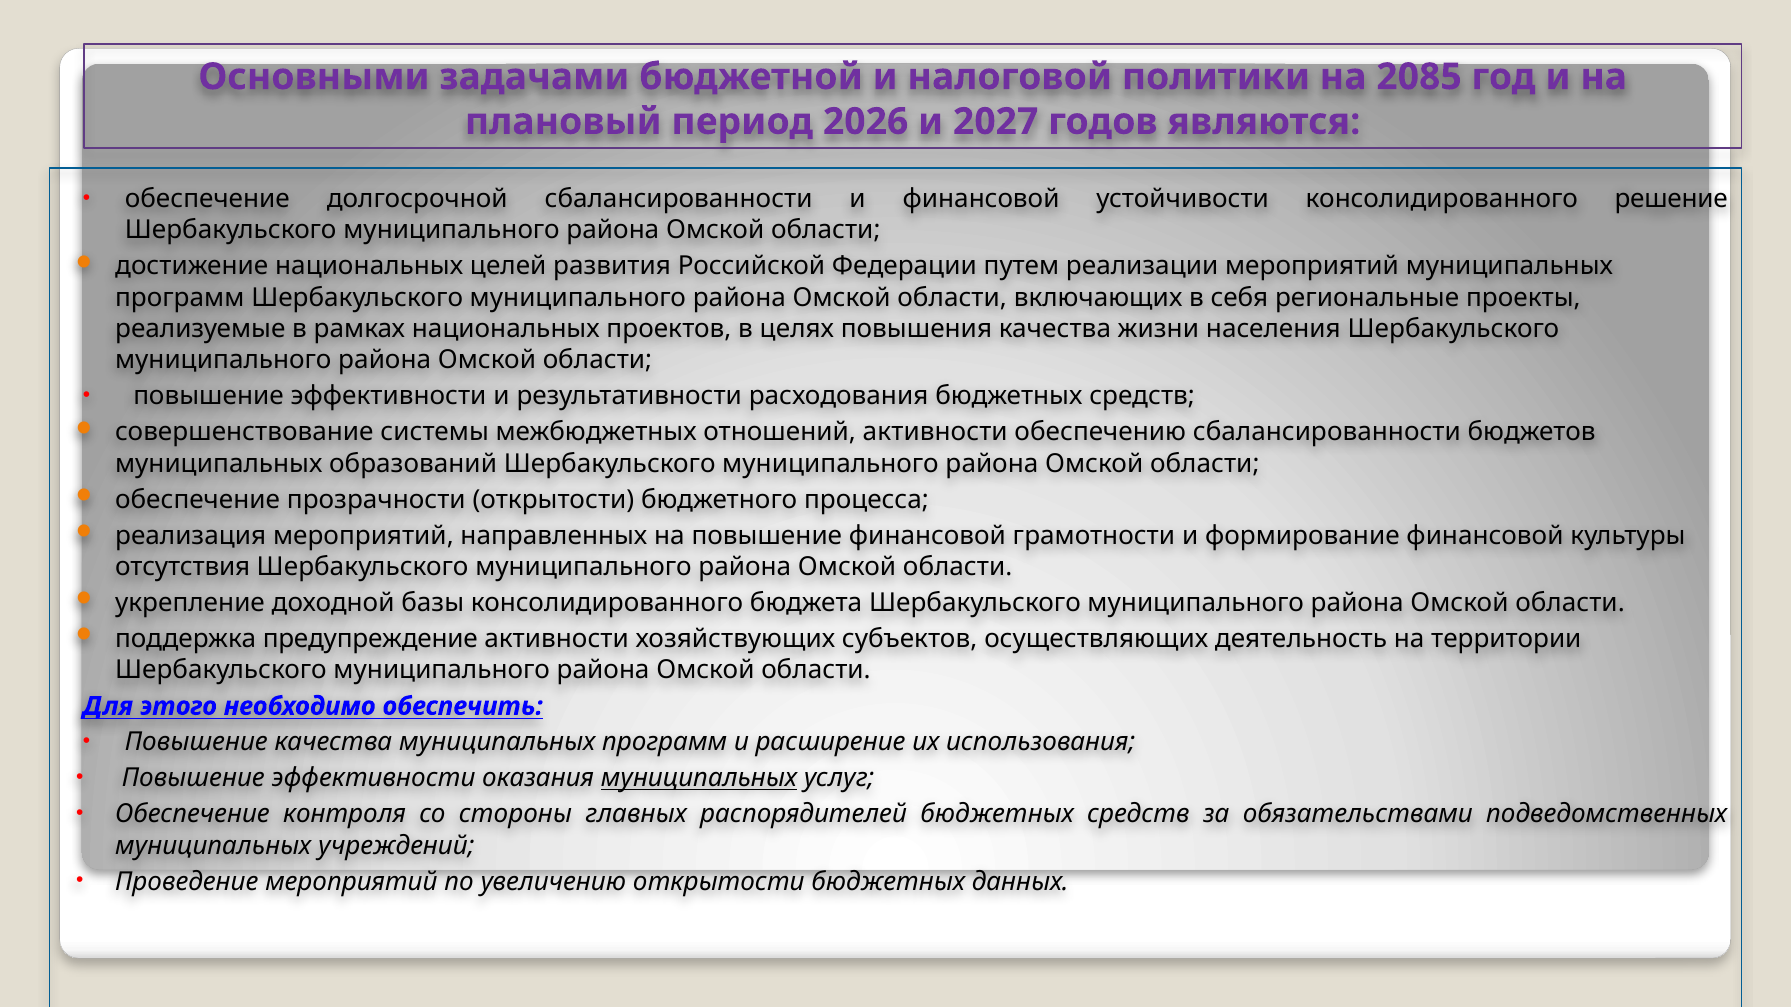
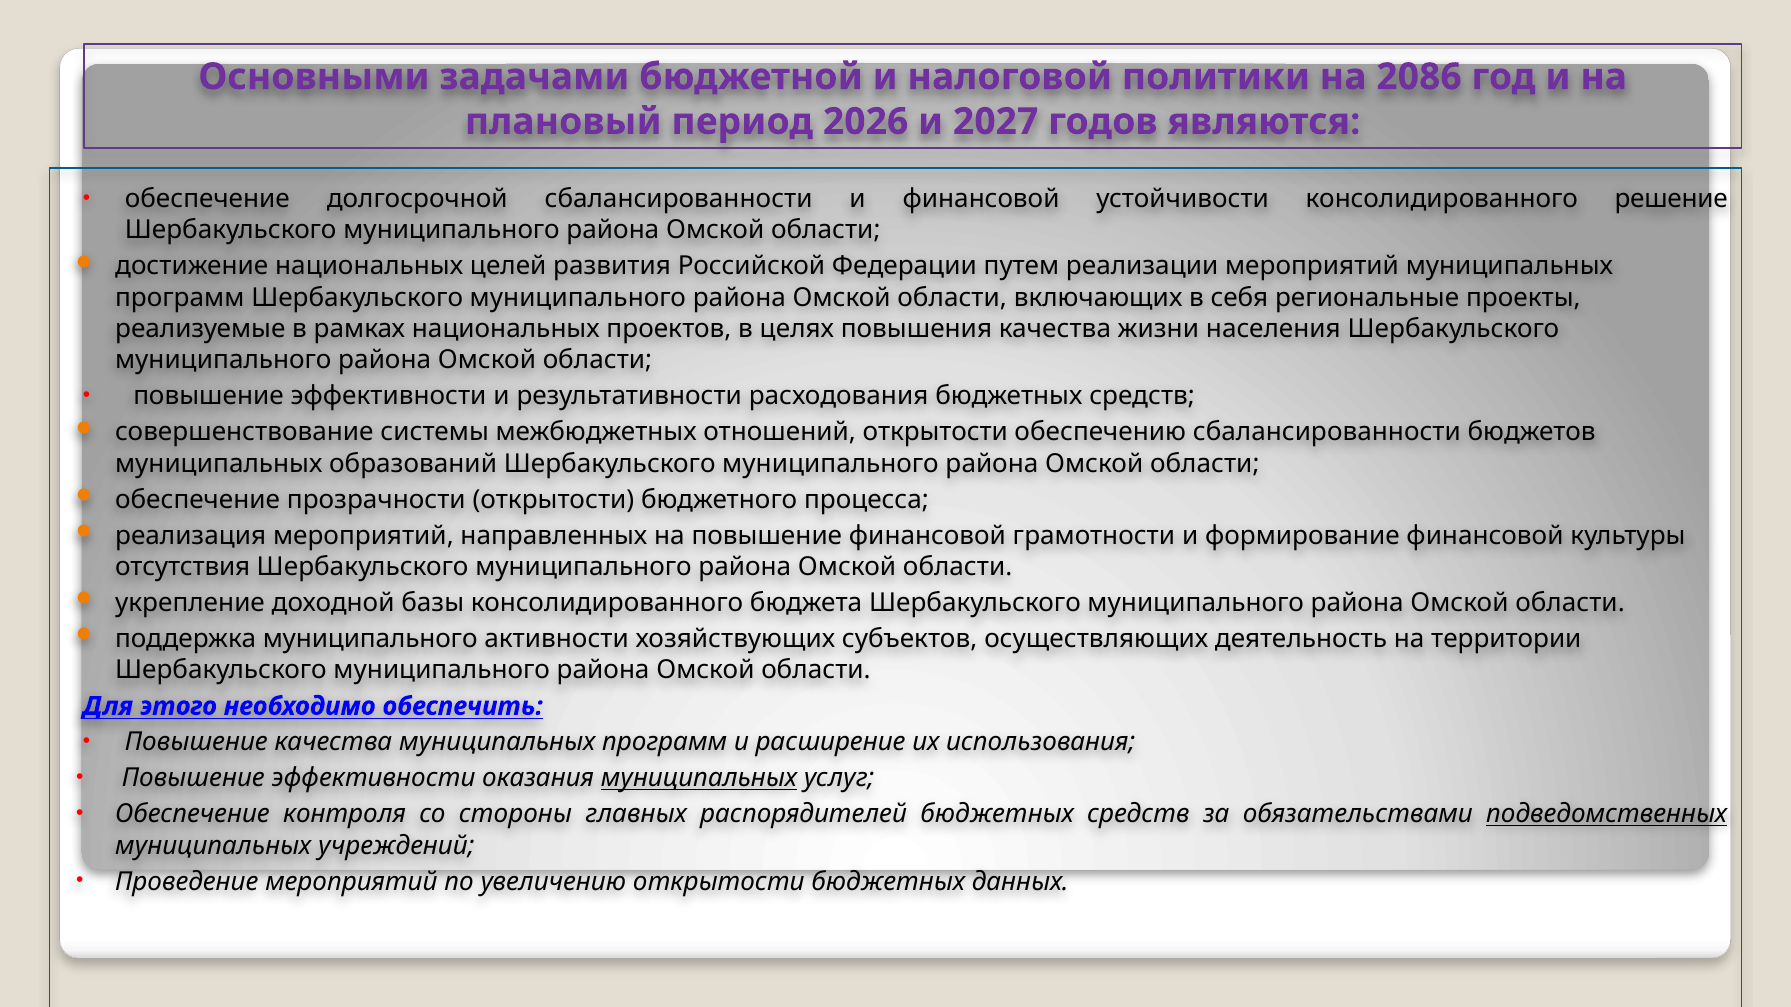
2085: 2085 -> 2086
отношений активности: активности -> открытости
поддержка предупреждение: предупреждение -> муниципального
подведомственных underline: none -> present
